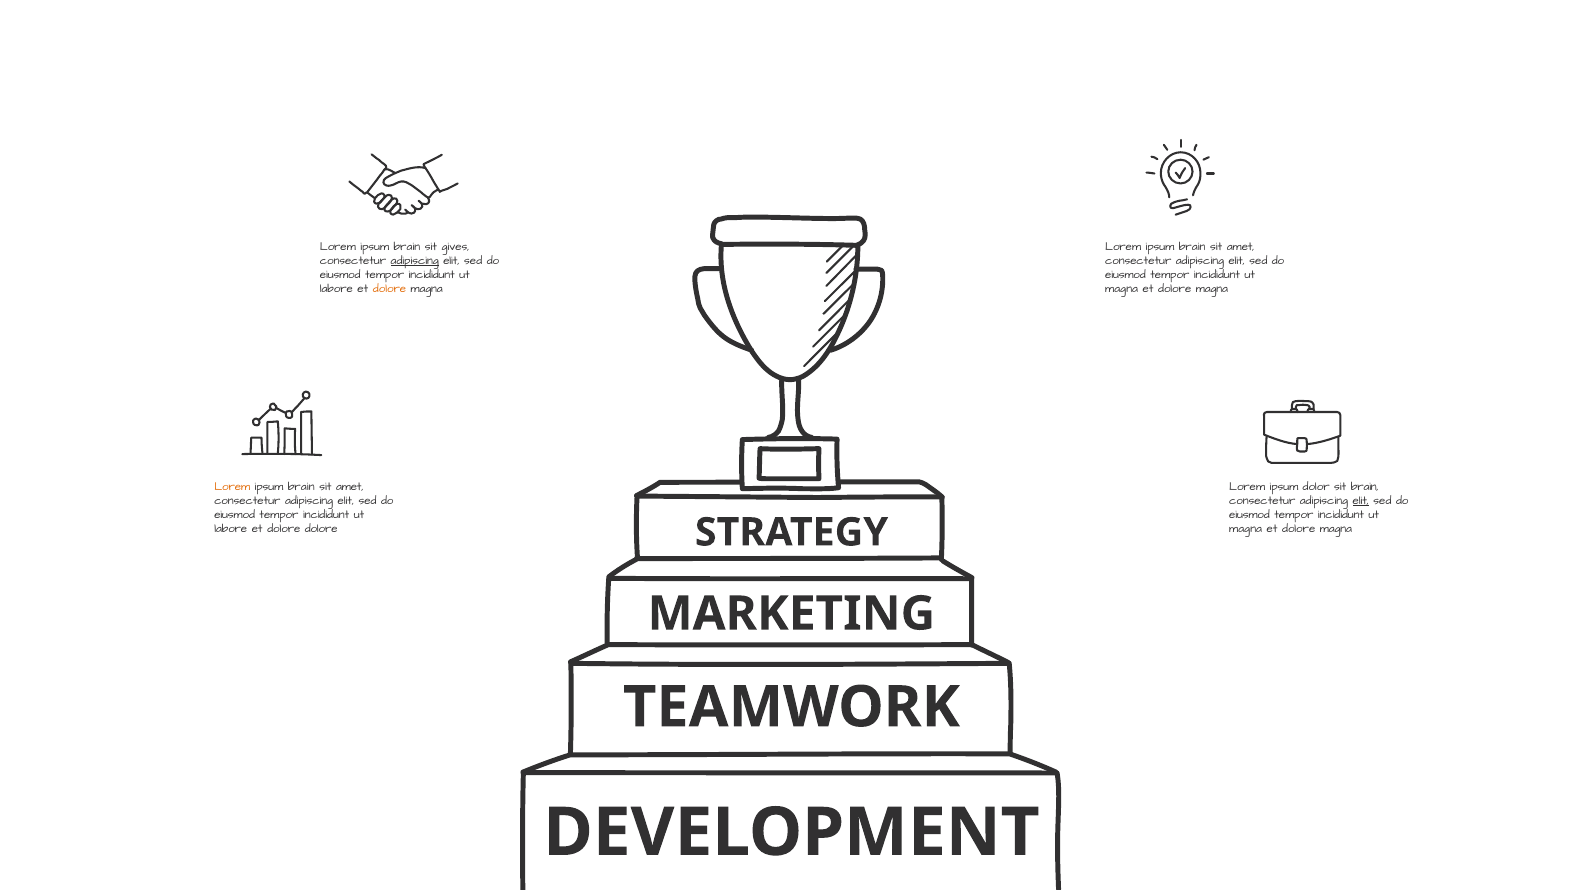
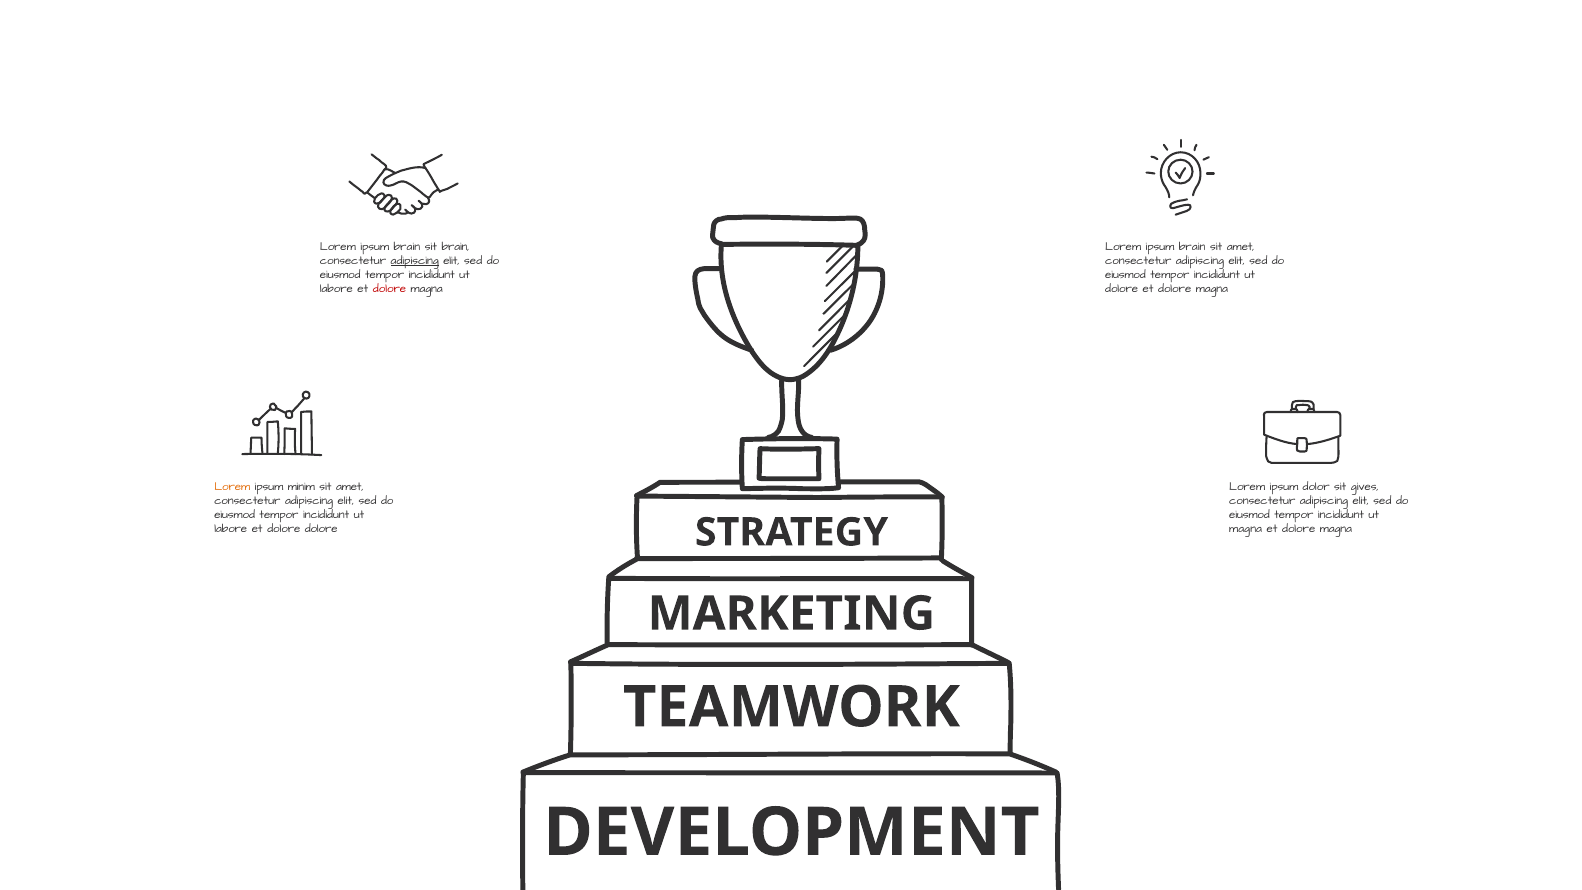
sit gives: gives -> brain
dolore at (390, 288) colour: orange -> red
magna at (1122, 288): magna -> dolore
brain at (301, 487): brain -> minim
sit brain: brain -> gives
elit at (1361, 501) underline: present -> none
